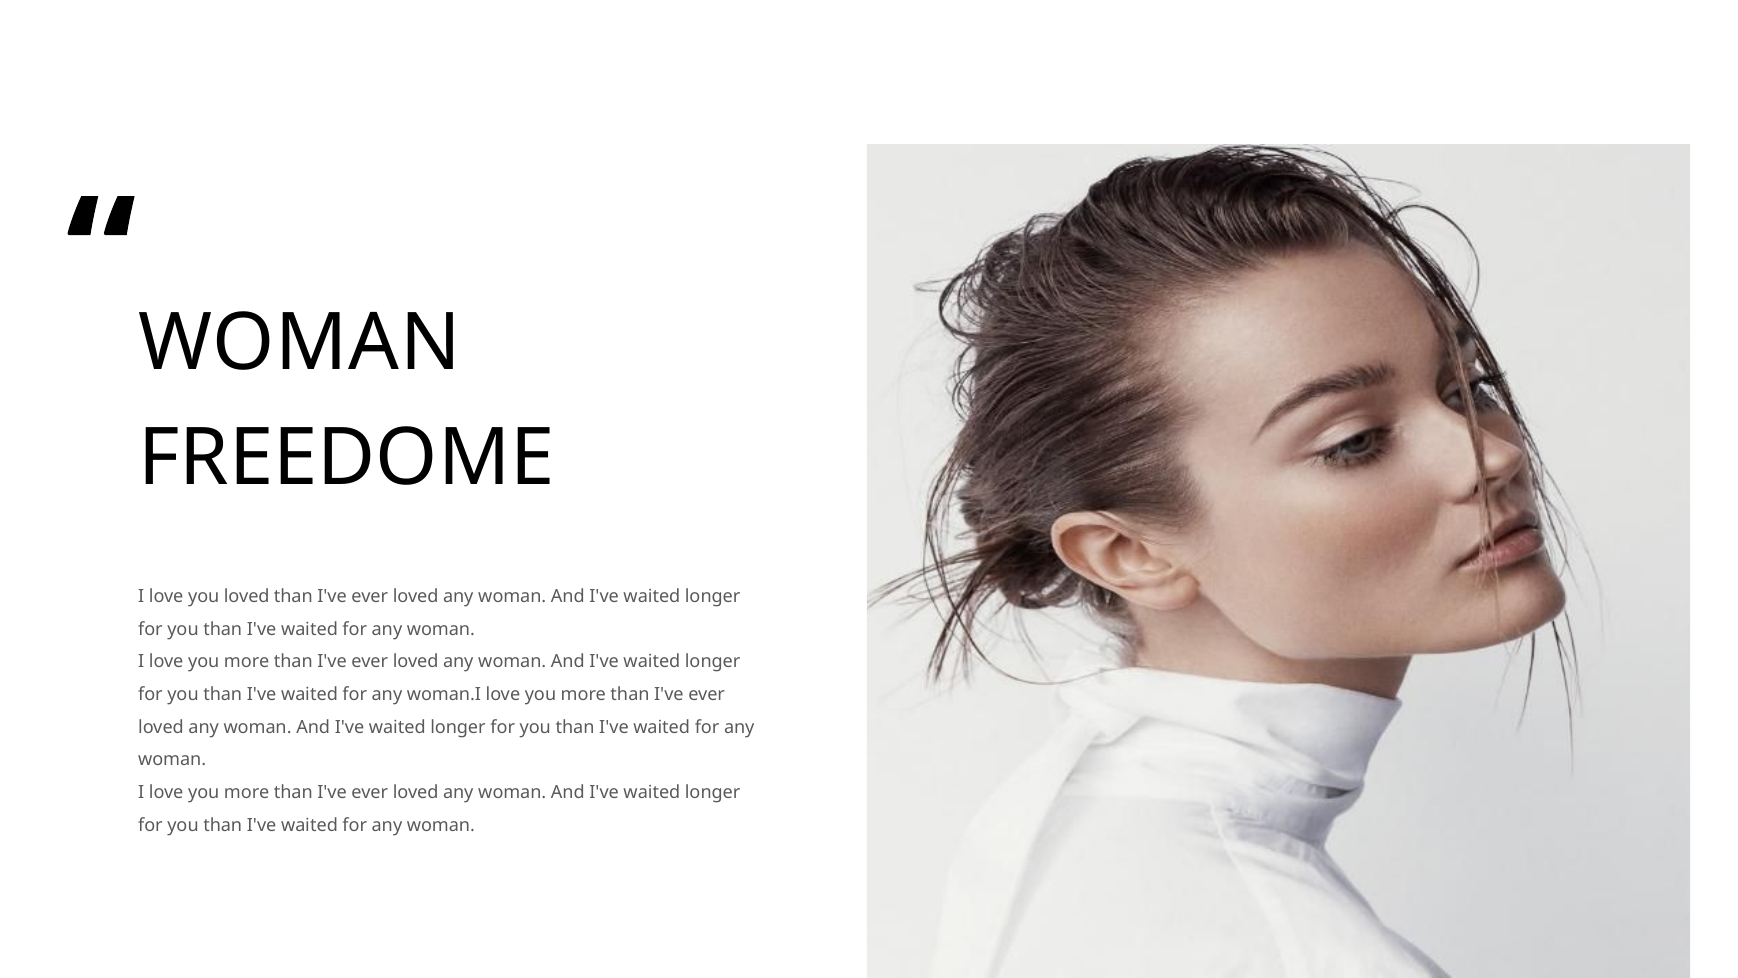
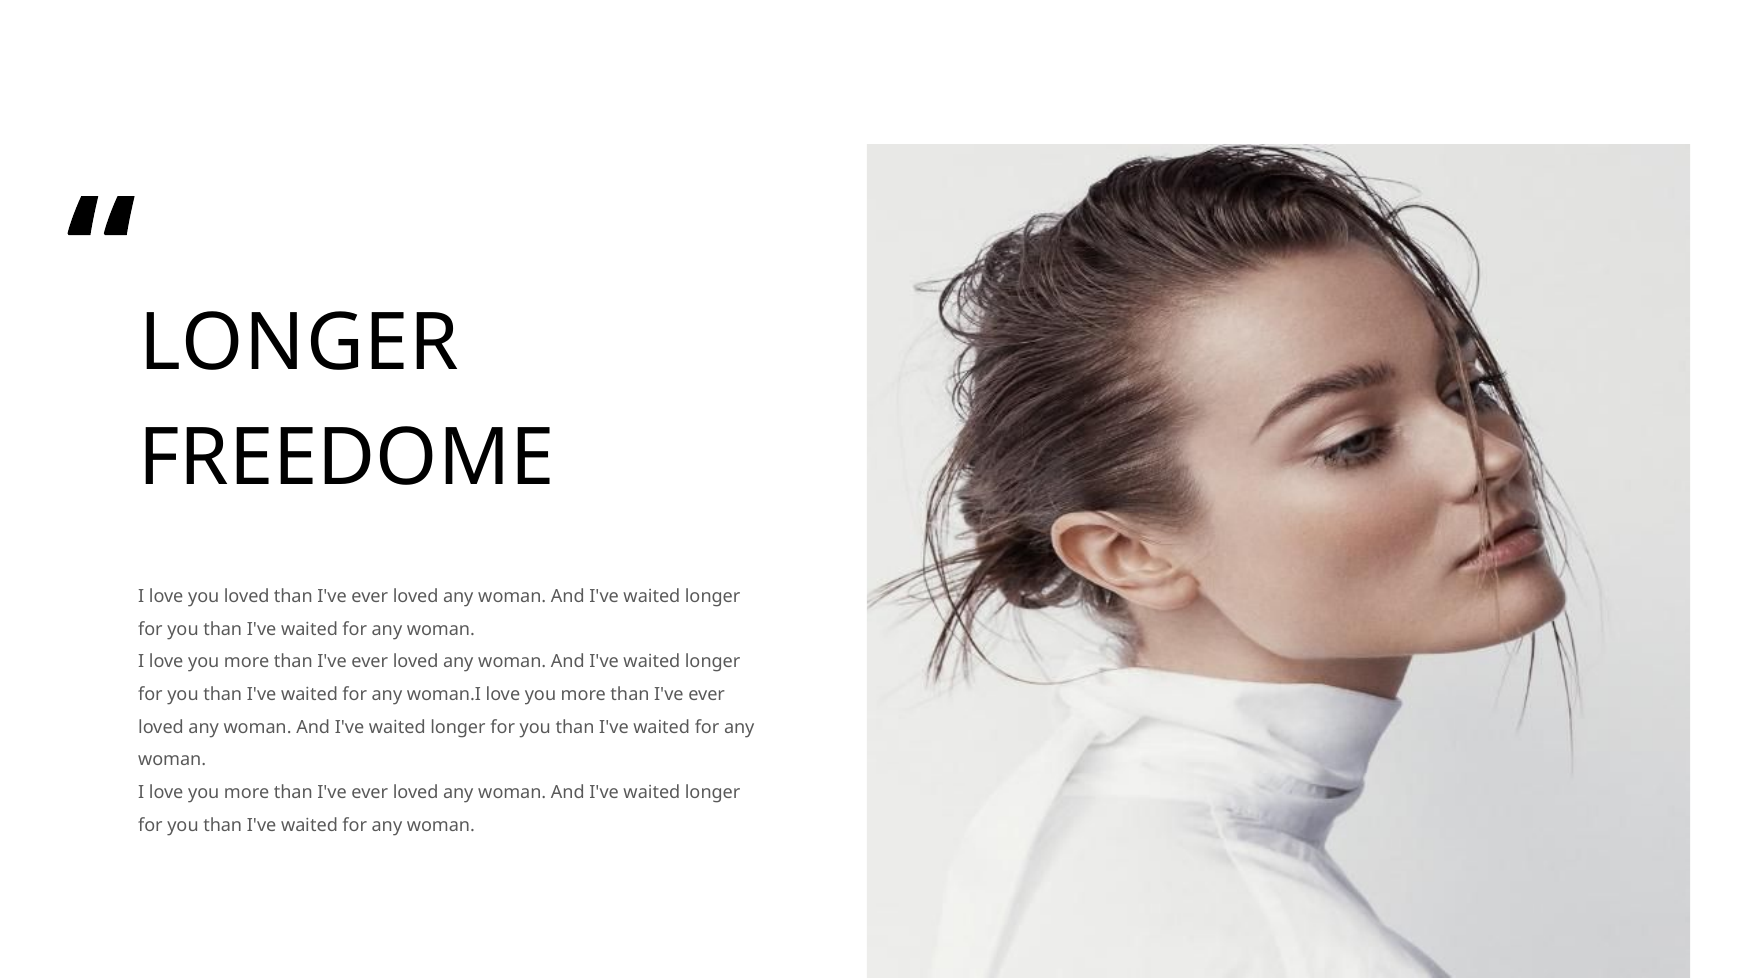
WOMAN at (299, 343): WOMAN -> LONGER
